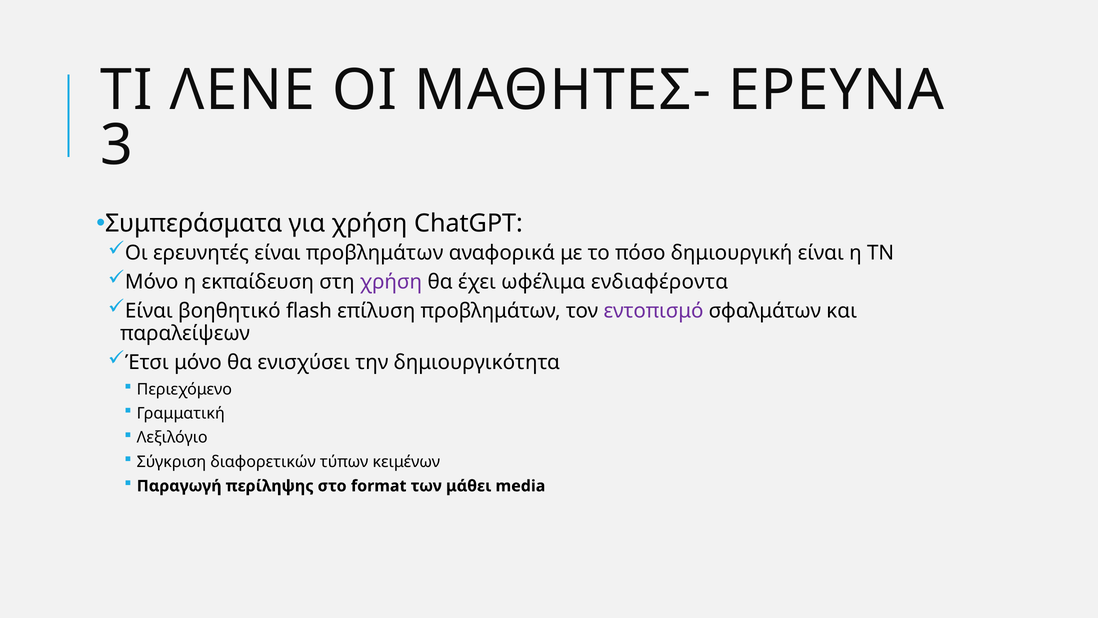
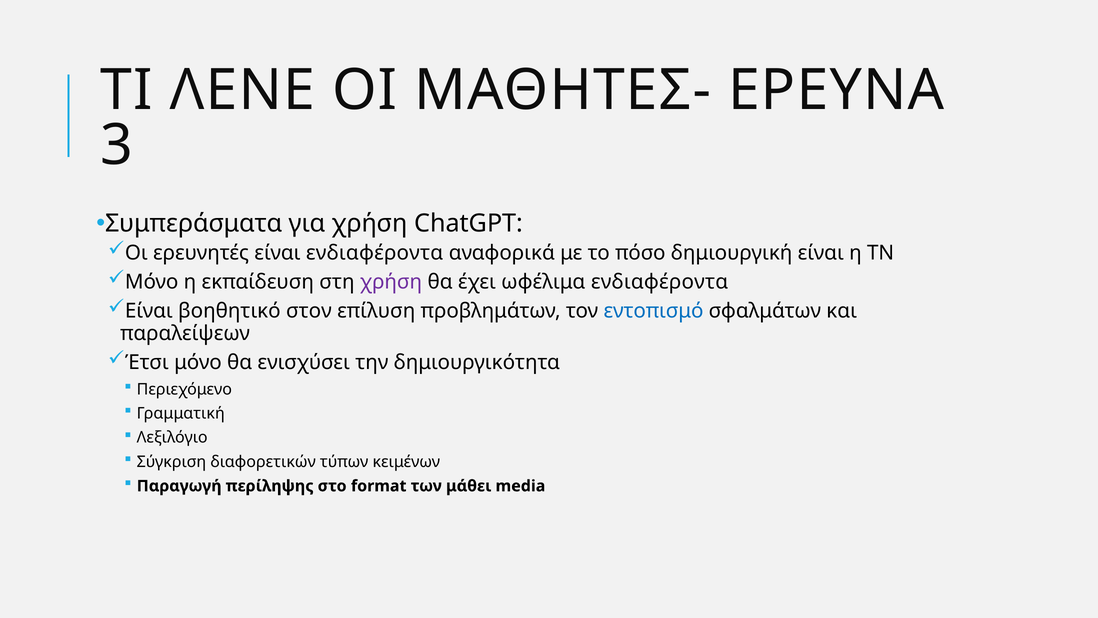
είναι προβλημάτων: προβλημάτων -> ενδιαφέροντα
flash: flash -> στον
εντοπισμό colour: purple -> blue
